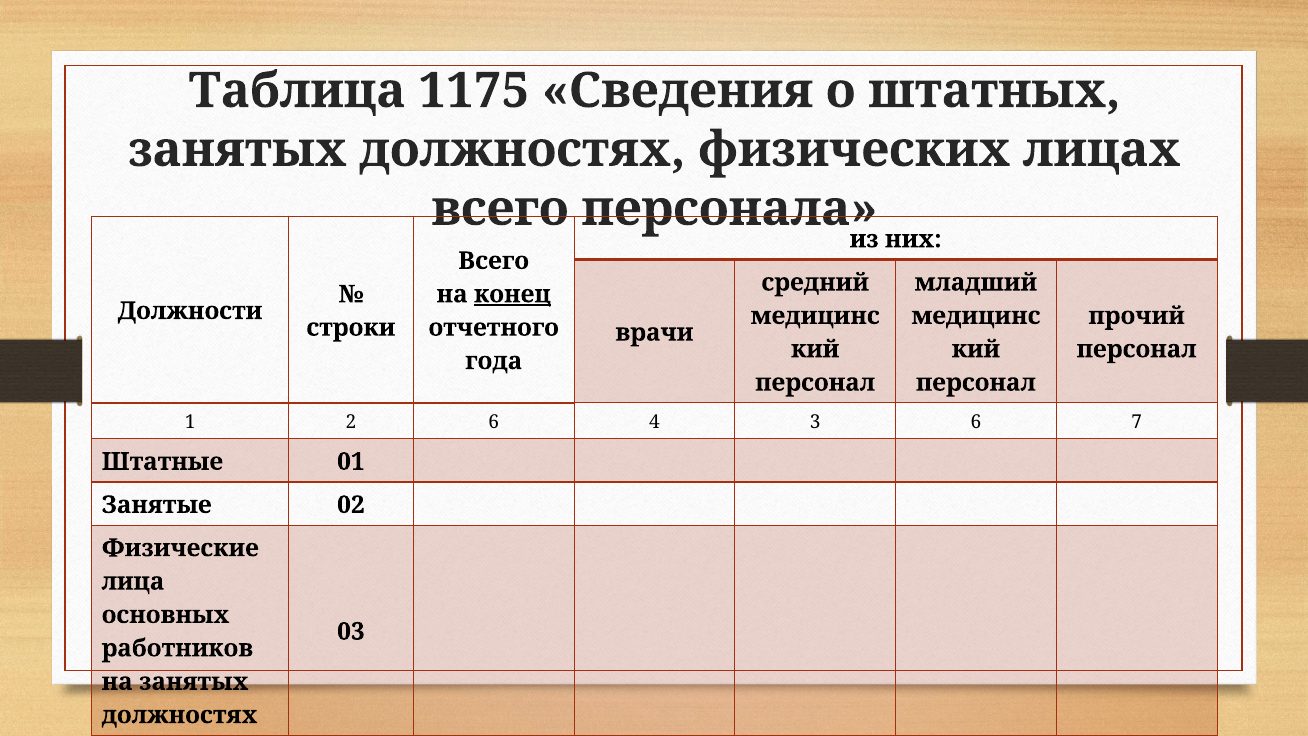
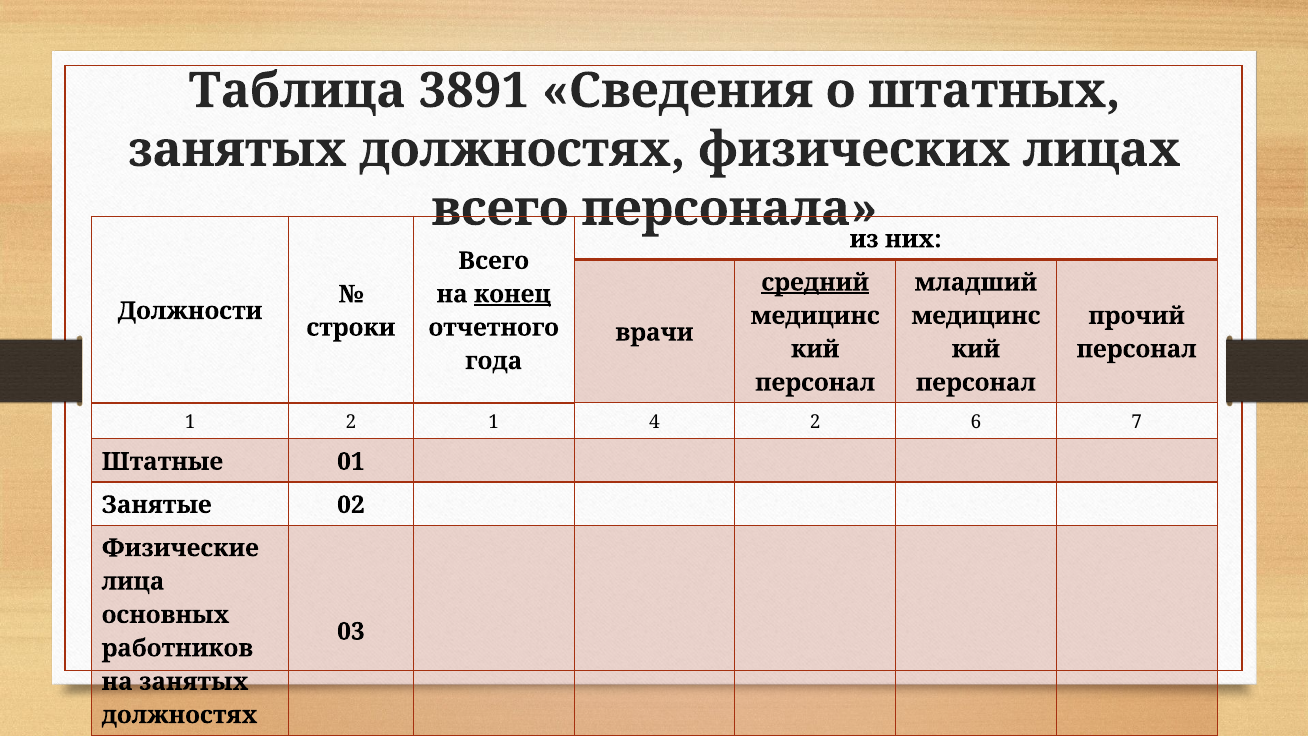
1175: 1175 -> 3891
средний underline: none -> present
2 6: 6 -> 1
4 3: 3 -> 2
